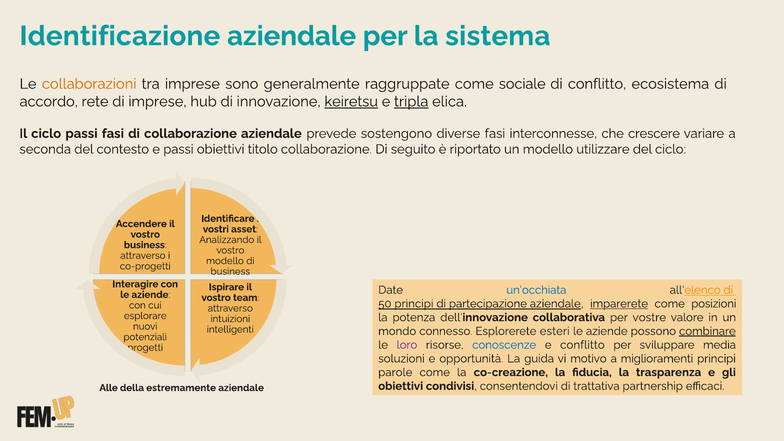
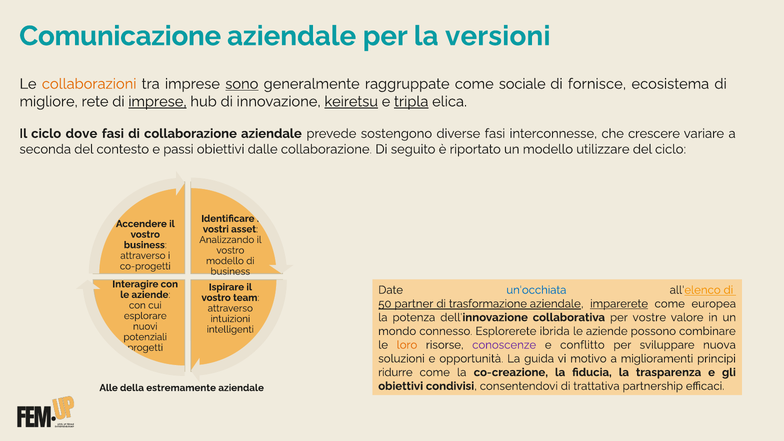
Identificazione: Identificazione -> Comunicazione
sistema: sistema -> versioni
sono underline: none -> present
di conflitto: conflitto -> fornisce
accordo: accordo -> migliore
imprese at (157, 102) underline: none -> present
ciclo passi: passi -> dove
titolo: titolo -> dalle
50 principi: principi -> partner
partecipazione: partecipazione -> trasformazione
posizioni: posizioni -> europea
esteri: esteri -> ibrida
combinare underline: present -> none
loro colour: purple -> orange
conoscenze colour: blue -> purple
media: media -> nuova
parole: parole -> ridurre
